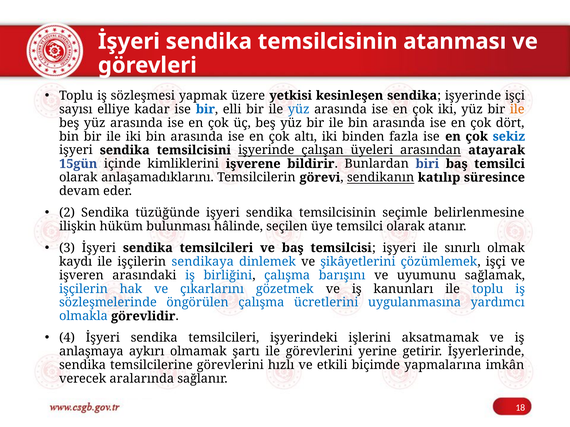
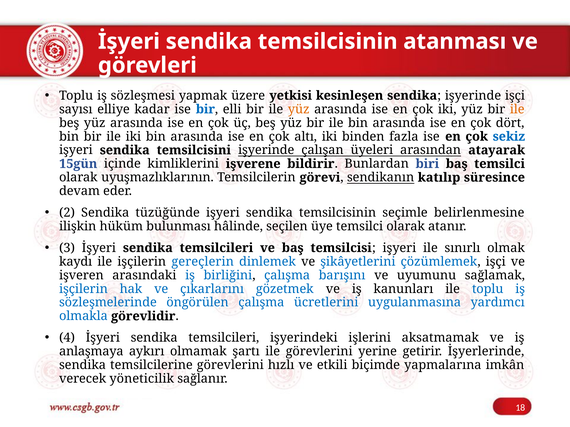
yüz at (299, 109) colour: blue -> orange
anlaşamadıklarını: anlaşamadıklarını -> uyuşmazlıklarının
sendikaya: sendikaya -> gereçlerin
aralarında: aralarında -> yöneticilik
